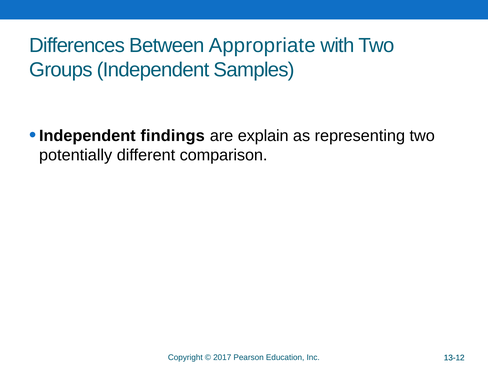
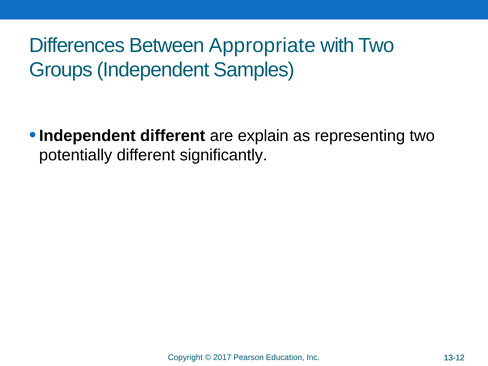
Independent findings: findings -> different
comparison: comparison -> significantly
